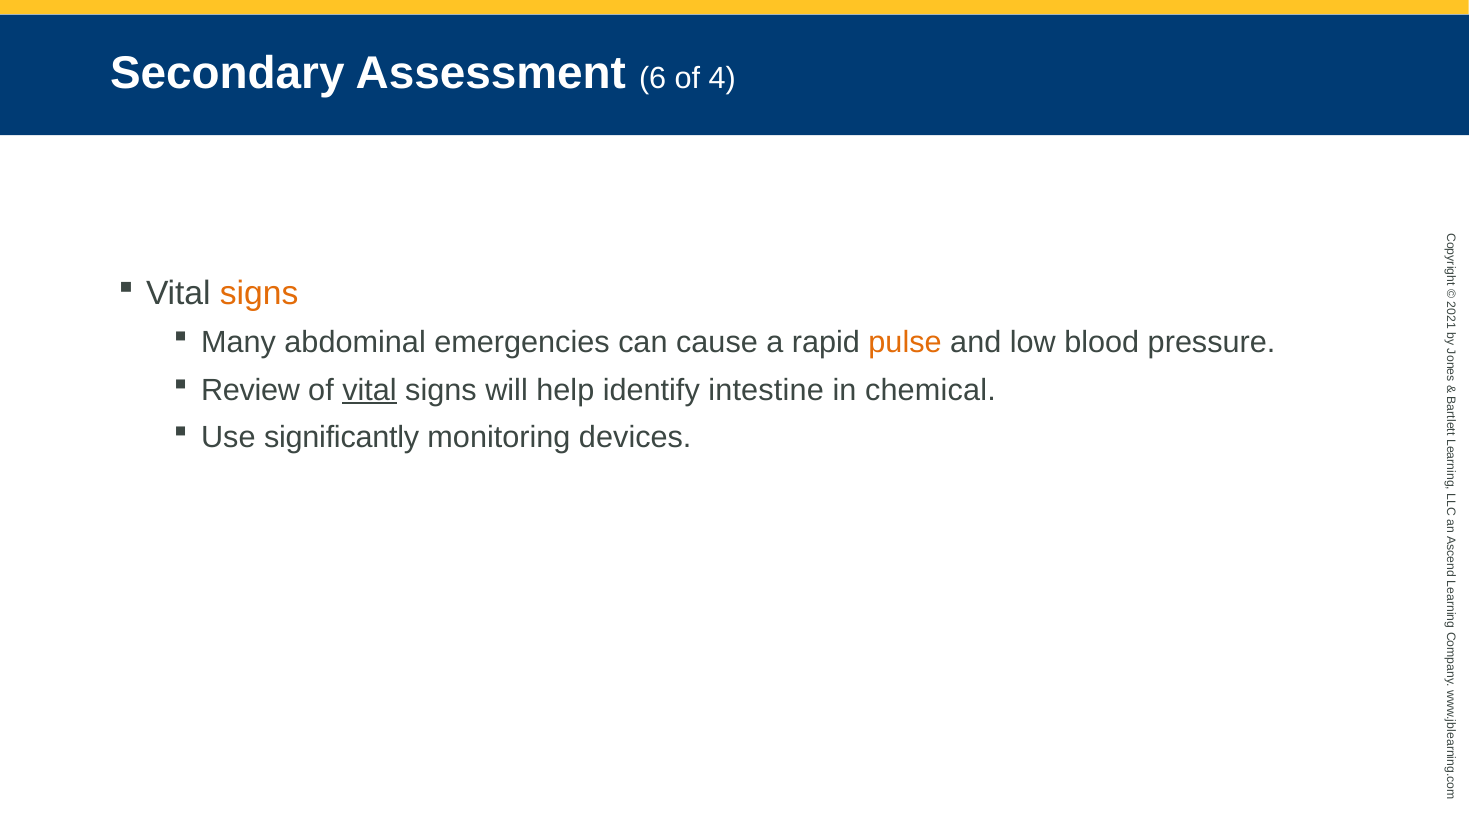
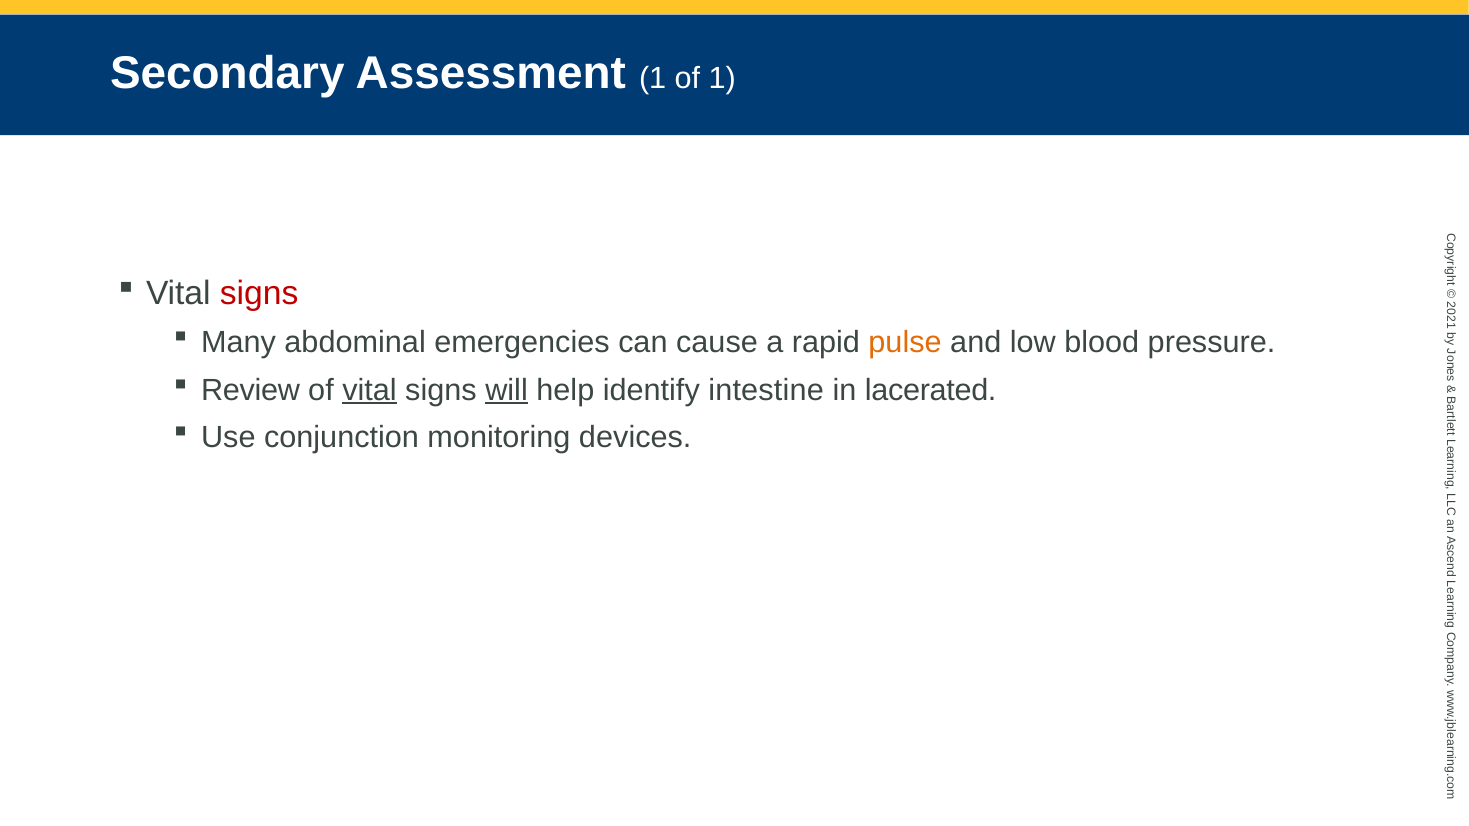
Assessment 6: 6 -> 1
of 4: 4 -> 1
signs at (259, 294) colour: orange -> red
will underline: none -> present
chemical: chemical -> lacerated
significantly: significantly -> conjunction
